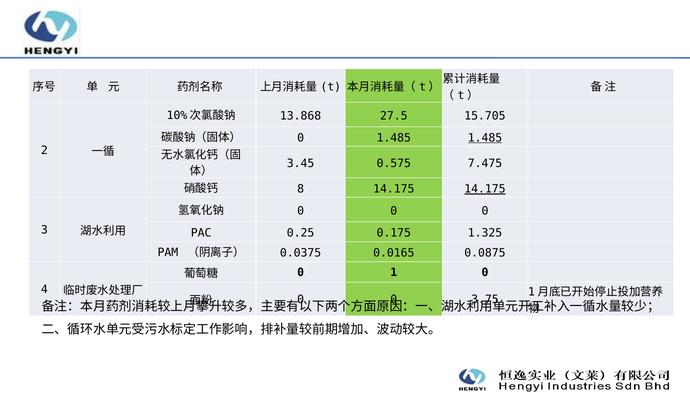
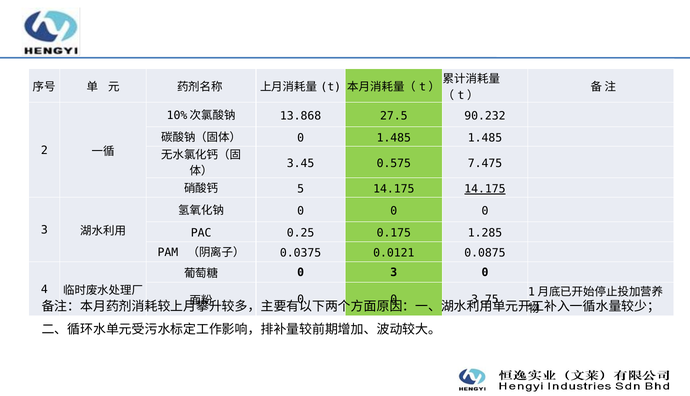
15.705: 15.705 -> 90.232
1.485 at (485, 138) underline: present -> none
8: 8 -> 5
1.325: 1.325 -> 1.285
0.0165: 0.0165 -> 0.0121
0 1: 1 -> 3
